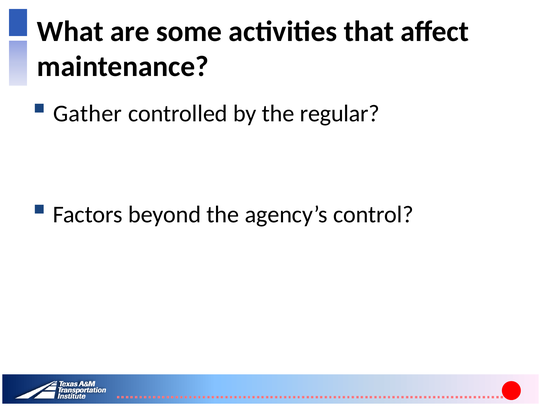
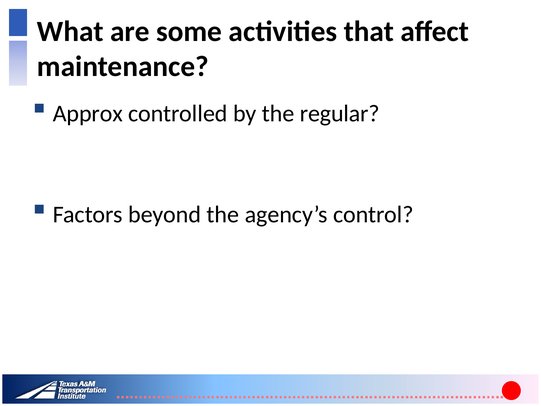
Gather: Gather -> Approx
